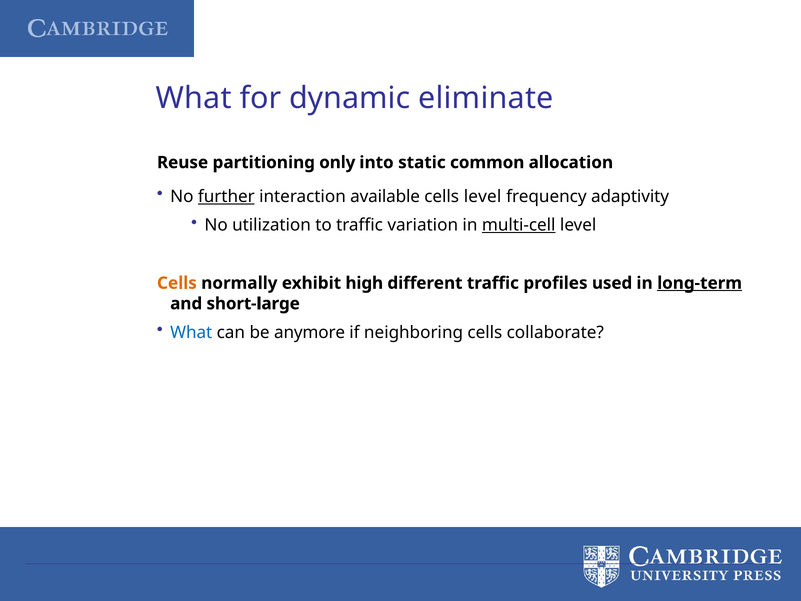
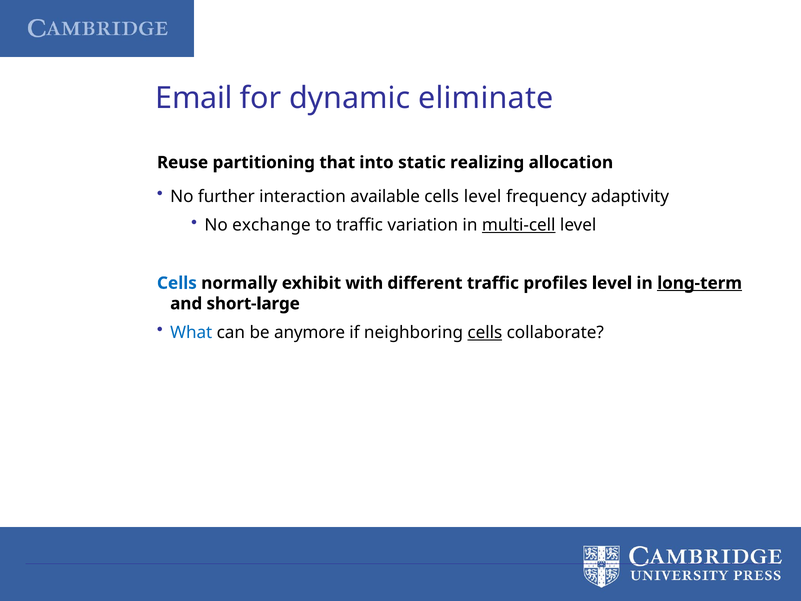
What at (194, 98): What -> Email
only: only -> that
common: common -> realizing
further underline: present -> none
utilization: utilization -> exchange
Cells at (177, 283) colour: orange -> blue
high: high -> with
profiles used: used -> level
cells at (485, 332) underline: none -> present
